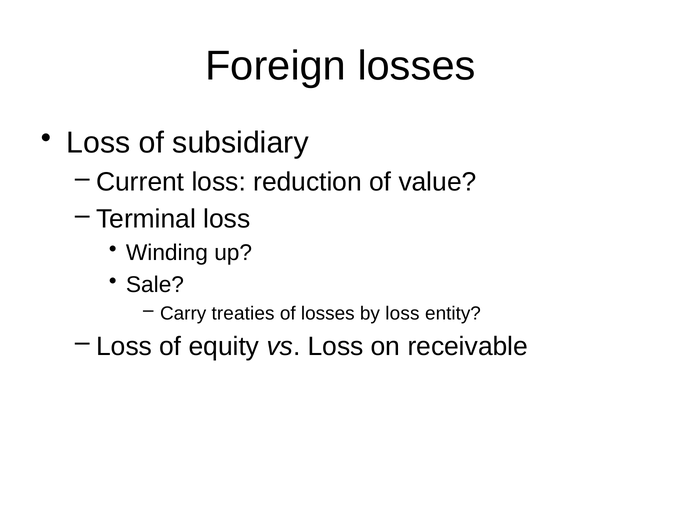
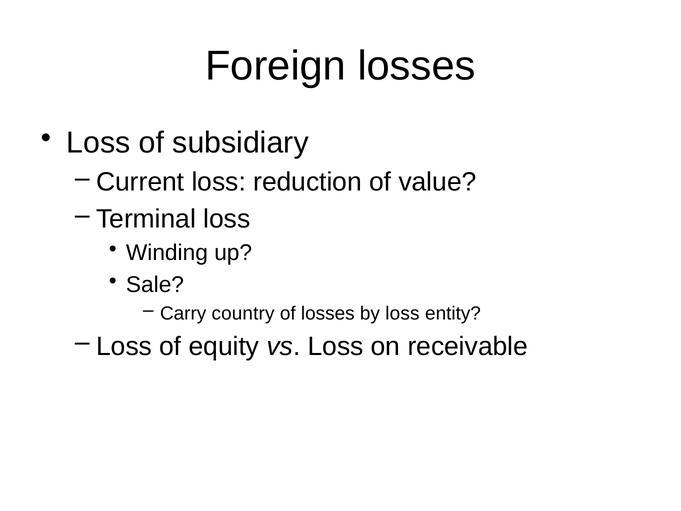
treaties: treaties -> country
